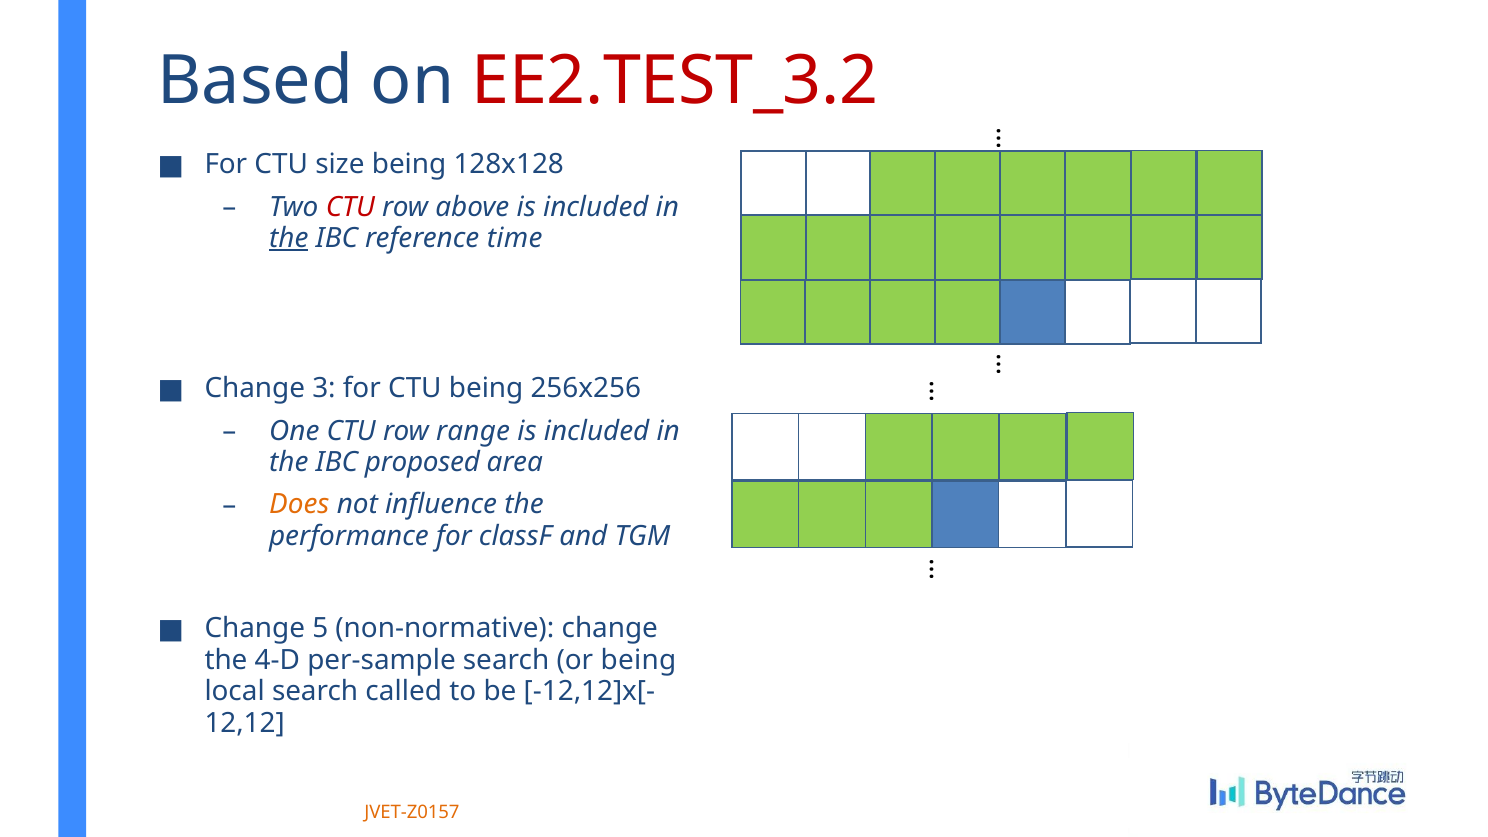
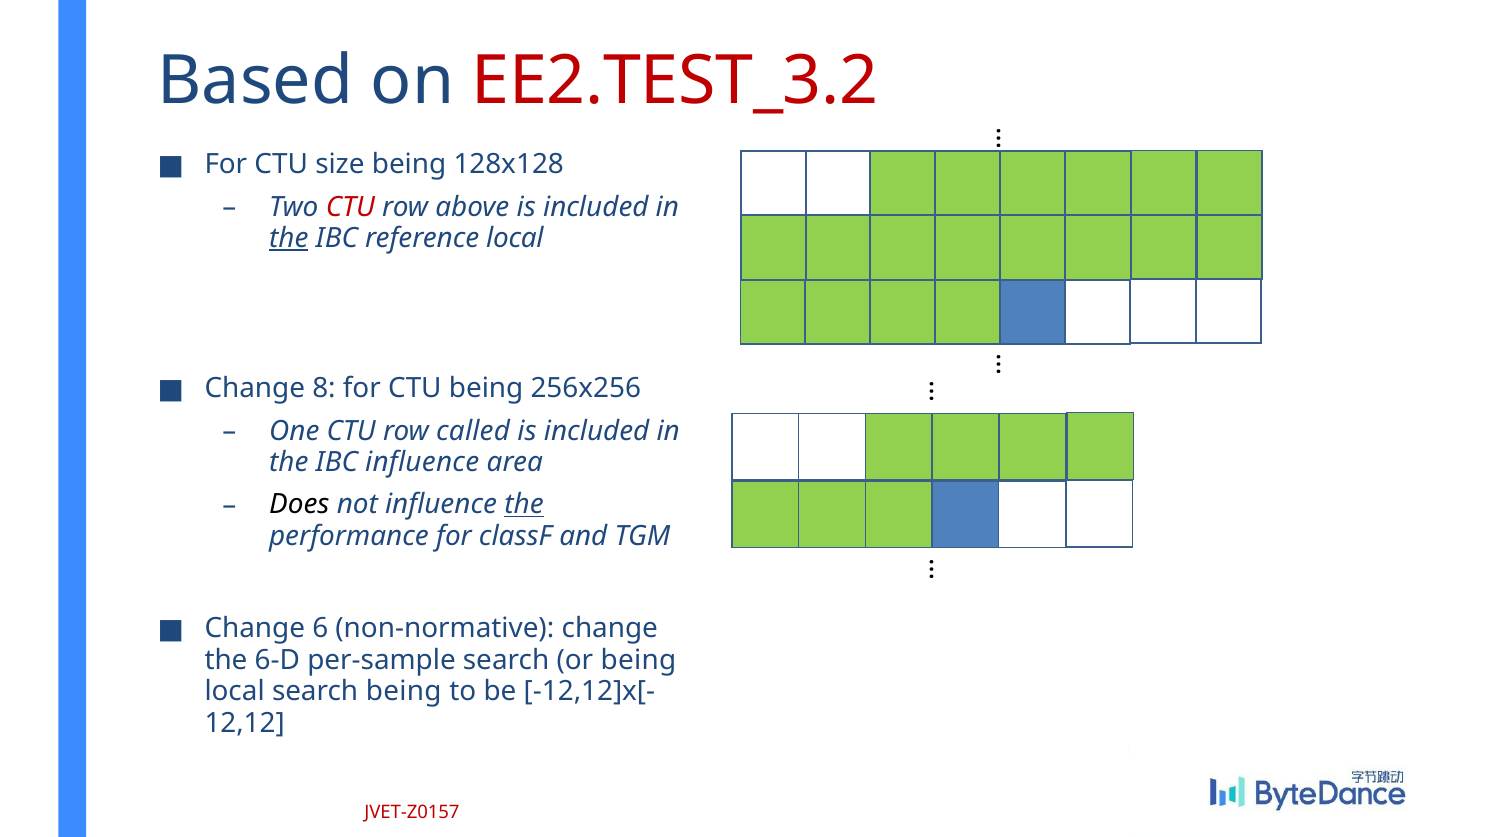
reference time: time -> local
3: 3 -> 8
range: range -> called
IBC proposed: proposed -> influence
Does colour: orange -> black
the at (524, 505) underline: none -> present
5: 5 -> 6
4-D: 4-D -> 6-D
search called: called -> being
JVET-Z0157 colour: orange -> red
